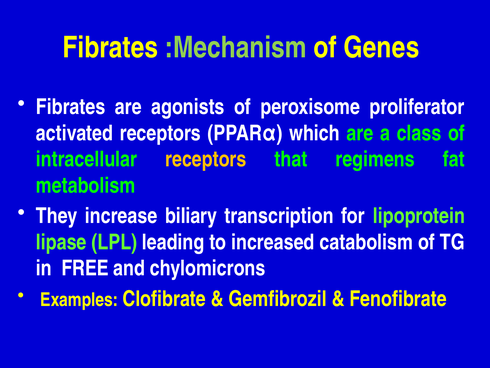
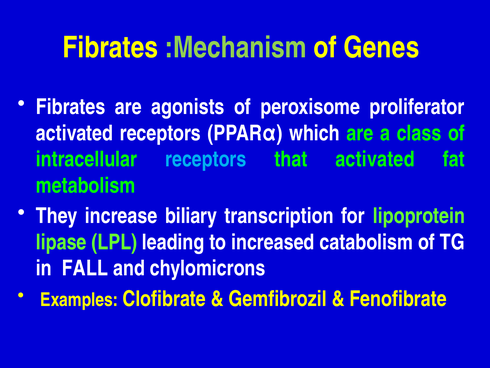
receptors at (206, 159) colour: yellow -> light blue
that regimens: regimens -> activated
FREE: FREE -> FALL
